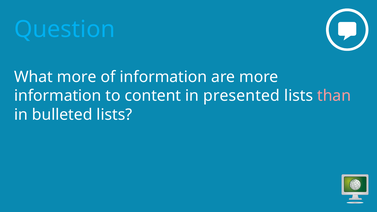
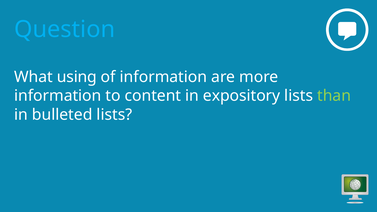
What more: more -> using
presented: presented -> expository
than colour: pink -> light green
